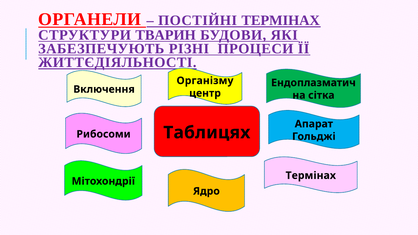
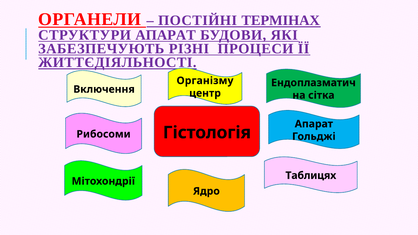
СТРУКТУРИ ТВАРИН: ТВАРИН -> АПАРАТ
Таблицях: Таблицях -> Гістологія
Термінах at (311, 176): Термінах -> Таблицях
